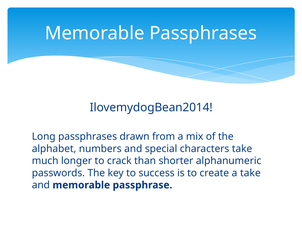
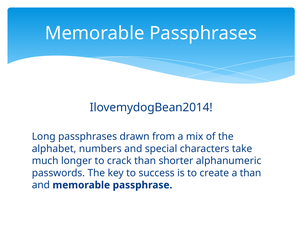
a take: take -> than
